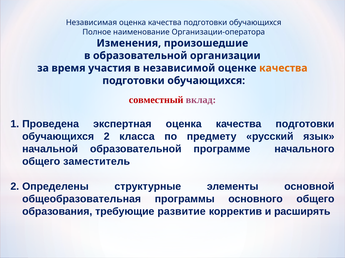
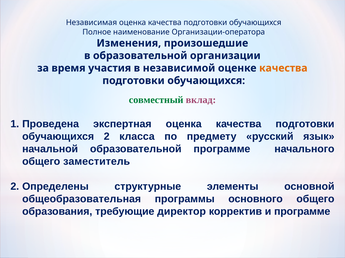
совместный colour: red -> green
развитие: развитие -> директор
и расширять: расширять -> программе
